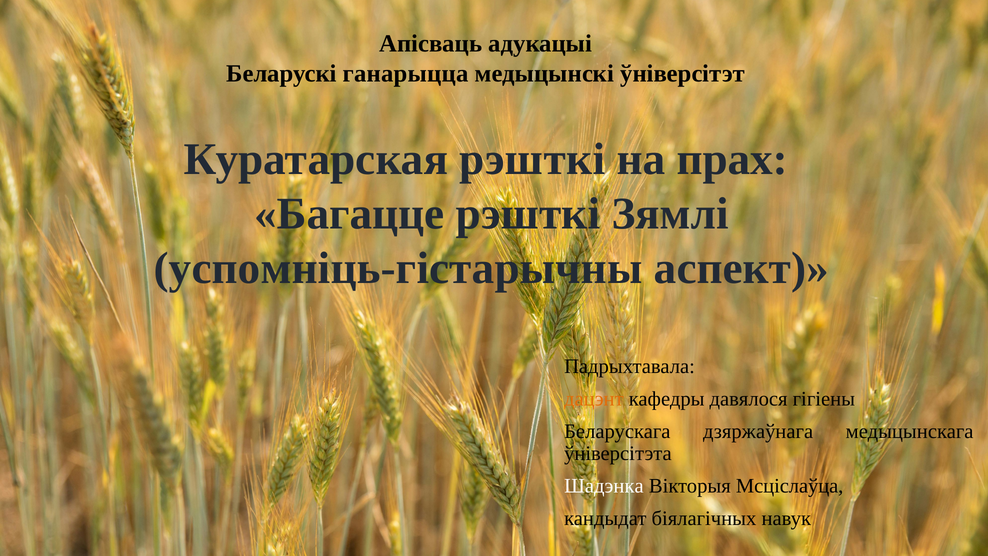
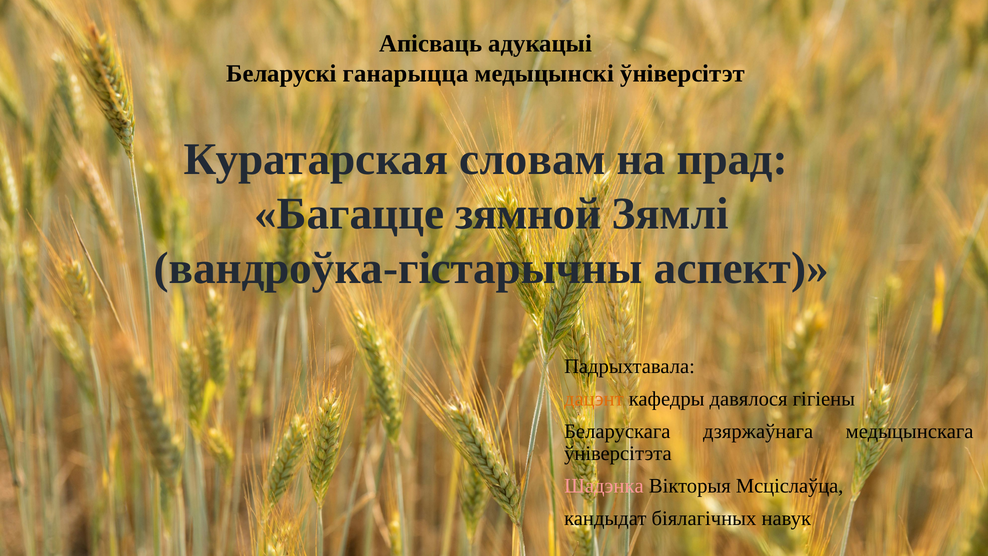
Куратарская рэшткі: рэшткі -> словам
прах: прах -> прад
Багацце рэшткі: рэшткі -> зямной
успомніць-гістарычны: успомніць-гістарычны -> вандроўка-гістарычны
Шадэнка colour: white -> pink
